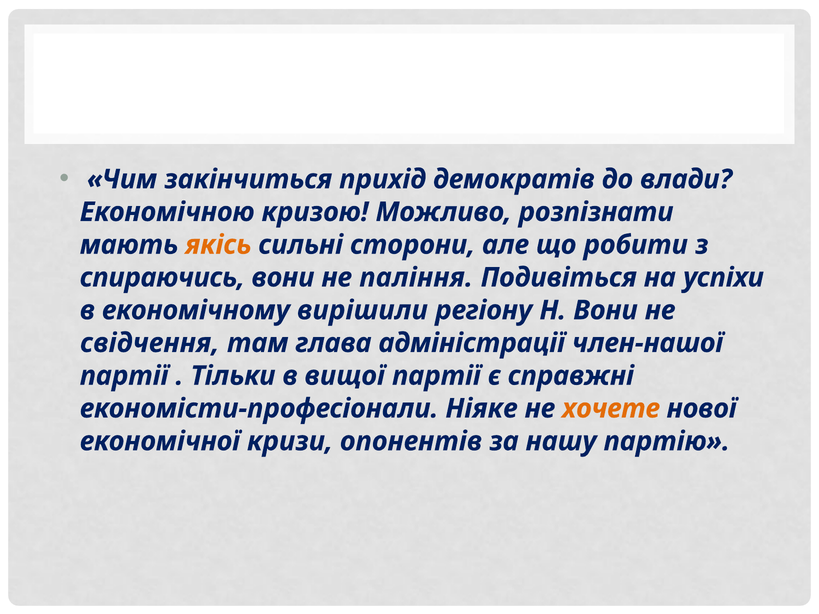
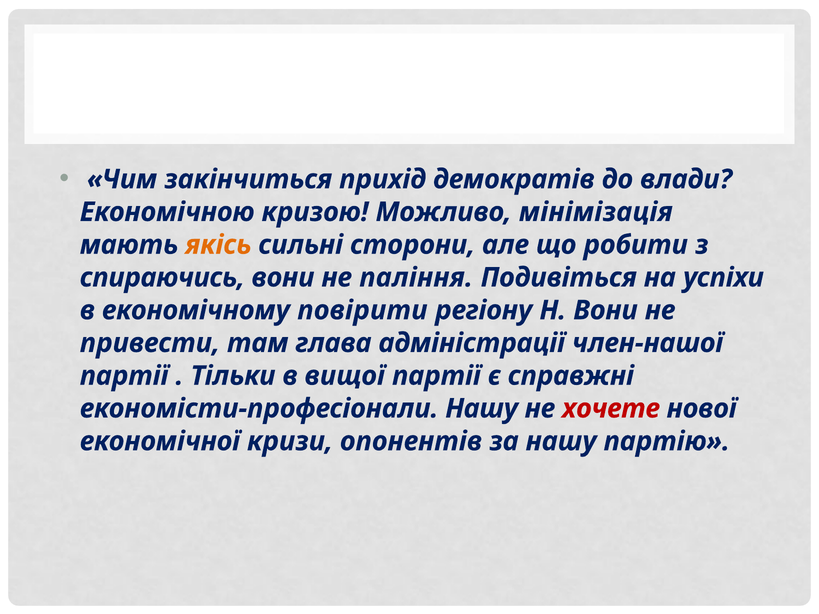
розпізнати: розпізнати -> мінімізація
вирішили: вирішили -> повірити
свідчення: свідчення -> привести
економісти-професіонали Ніяке: Ніяке -> Нашу
хочете colour: orange -> red
